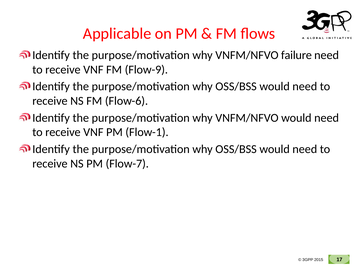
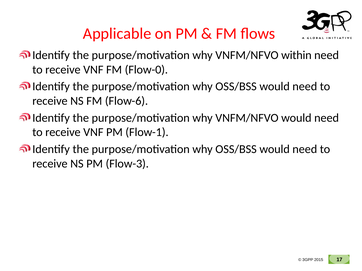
failure: failure -> within
Flow-9: Flow-9 -> Flow-0
Flow-7: Flow-7 -> Flow-3
